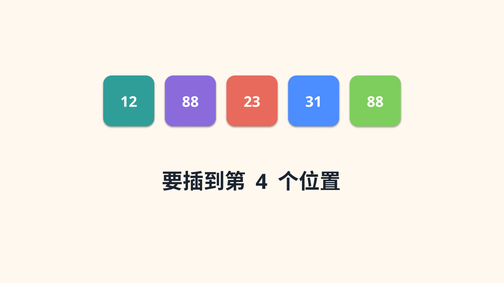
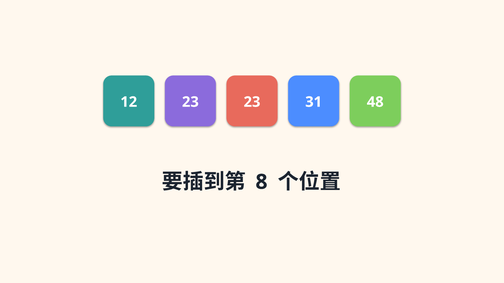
12 88: 88 -> 23
31 88: 88 -> 48
4: 4 -> 8
